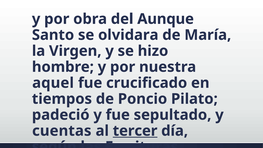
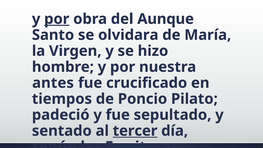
por at (57, 19) underline: none -> present
aquel: aquel -> antes
cuentas: cuentas -> sentado
